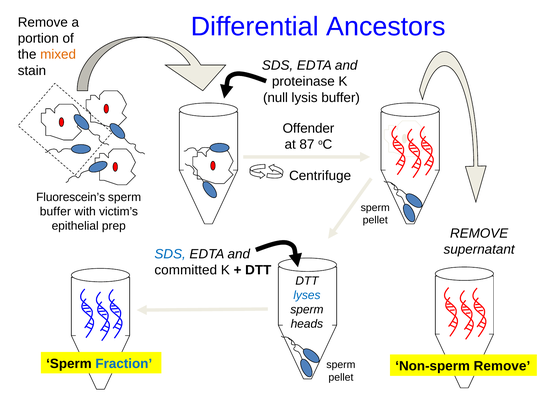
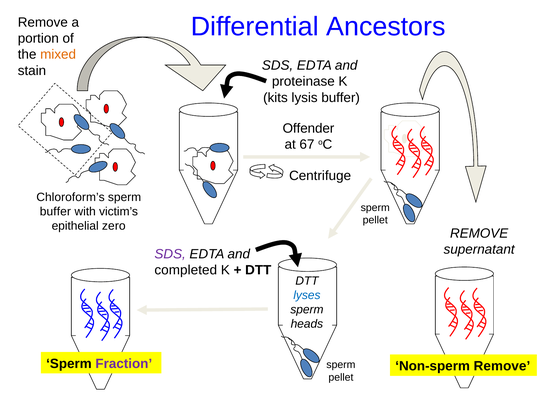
null: null -> kits
87: 87 -> 67
Fluorescein’s: Fluorescein’s -> Chloroform’s
prep: prep -> zero
SDS at (170, 254) colour: blue -> purple
committed: committed -> completed
Fraction colour: blue -> purple
